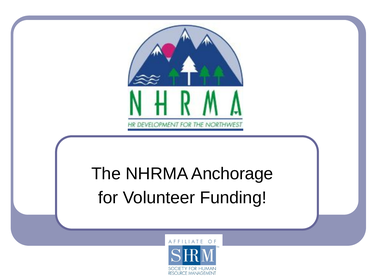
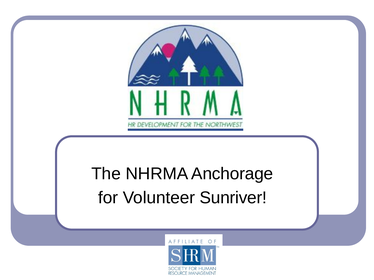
Funding: Funding -> Sunriver
